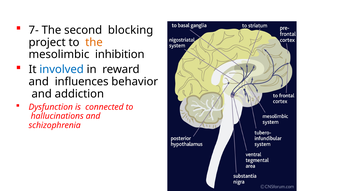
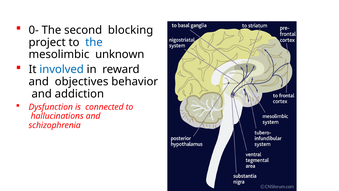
7-: 7- -> 0-
the at (94, 42) colour: orange -> blue
inhibition: inhibition -> unknown
influences: influences -> objectives
